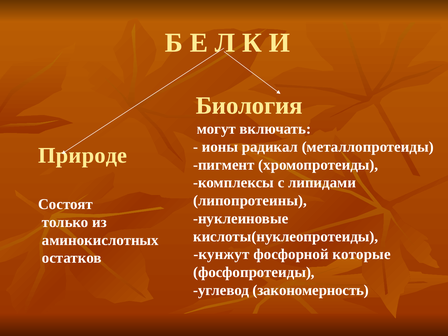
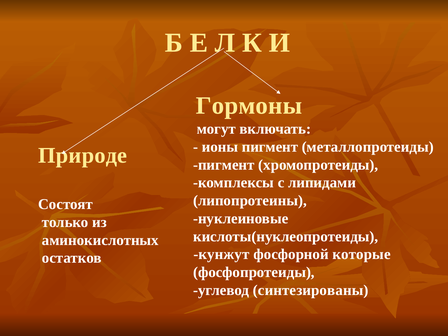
Биология: Биология -> Гормоны
ионы радикал: радикал -> пигмент
закономерность: закономерность -> синтезированы
